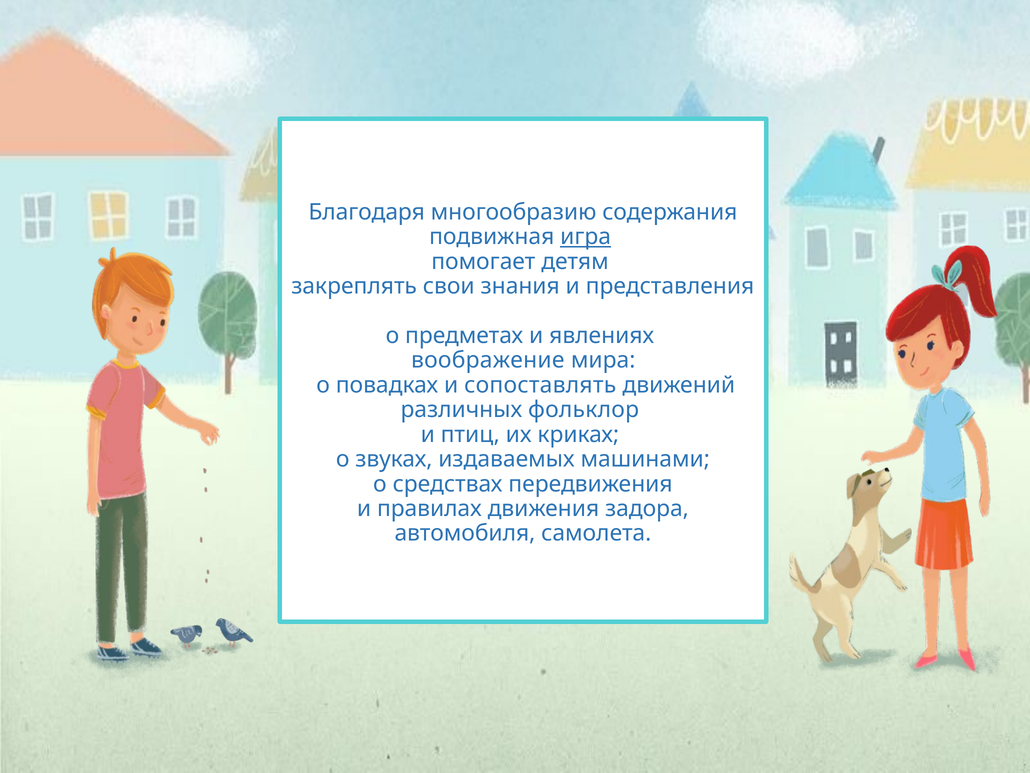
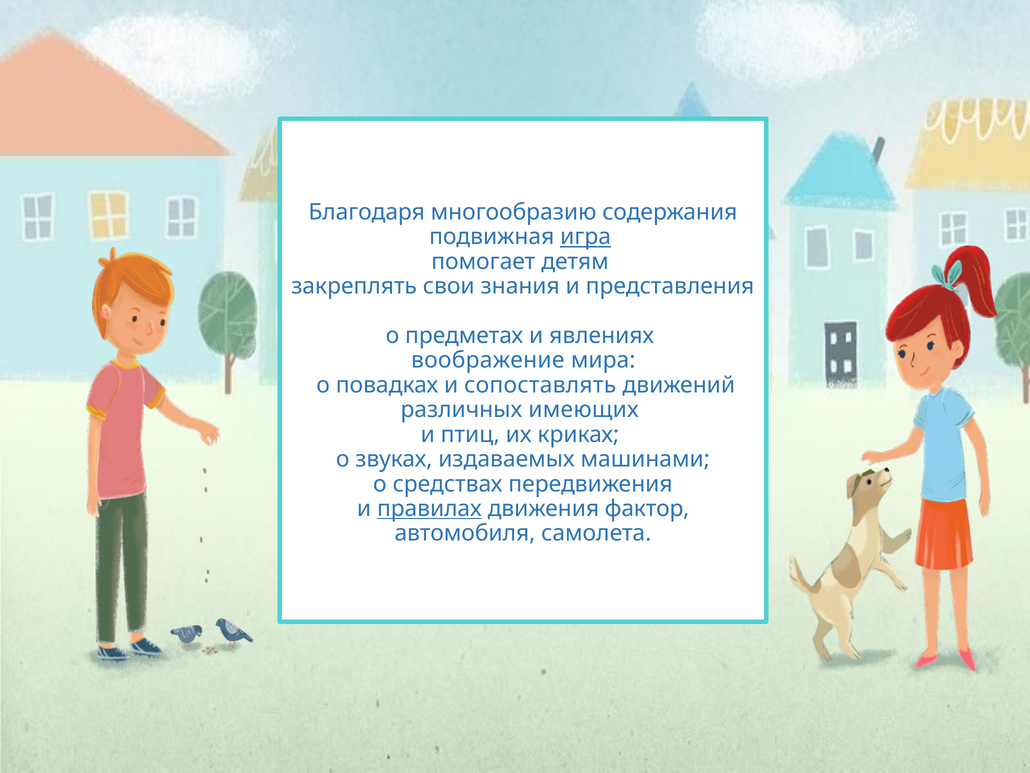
фольклор: фольклор -> имеющих
правилах underline: none -> present
задора: задора -> фактор
